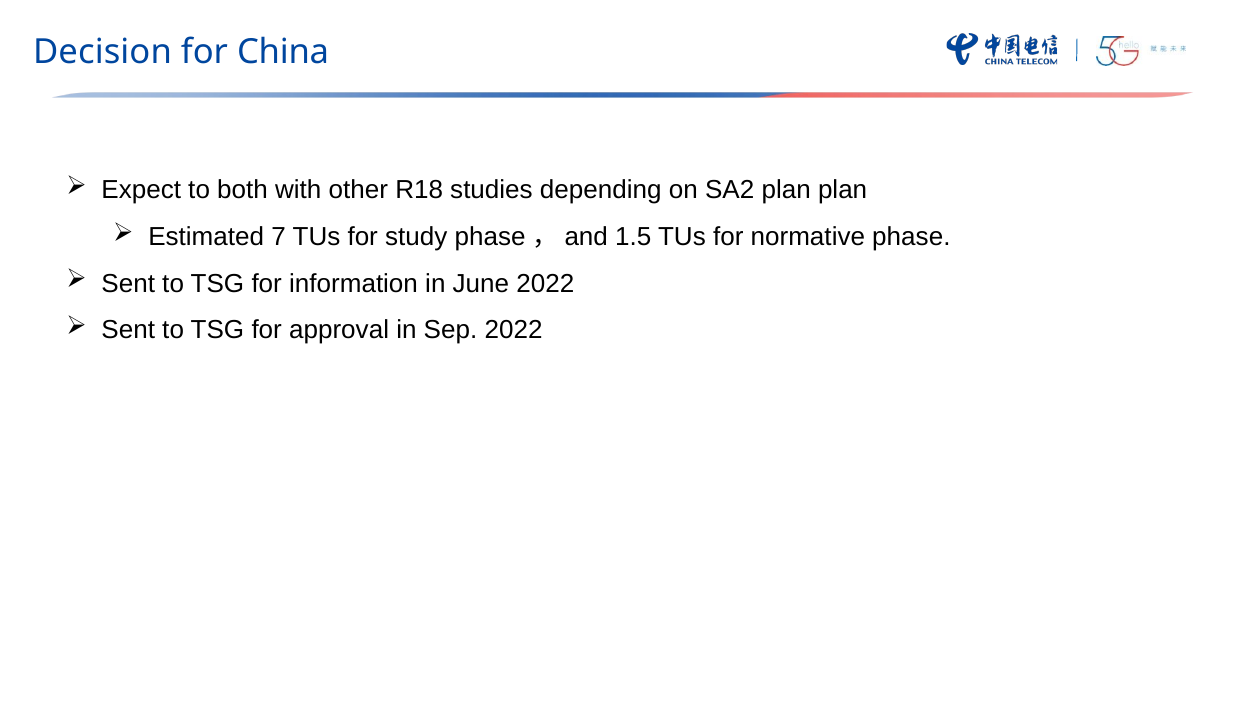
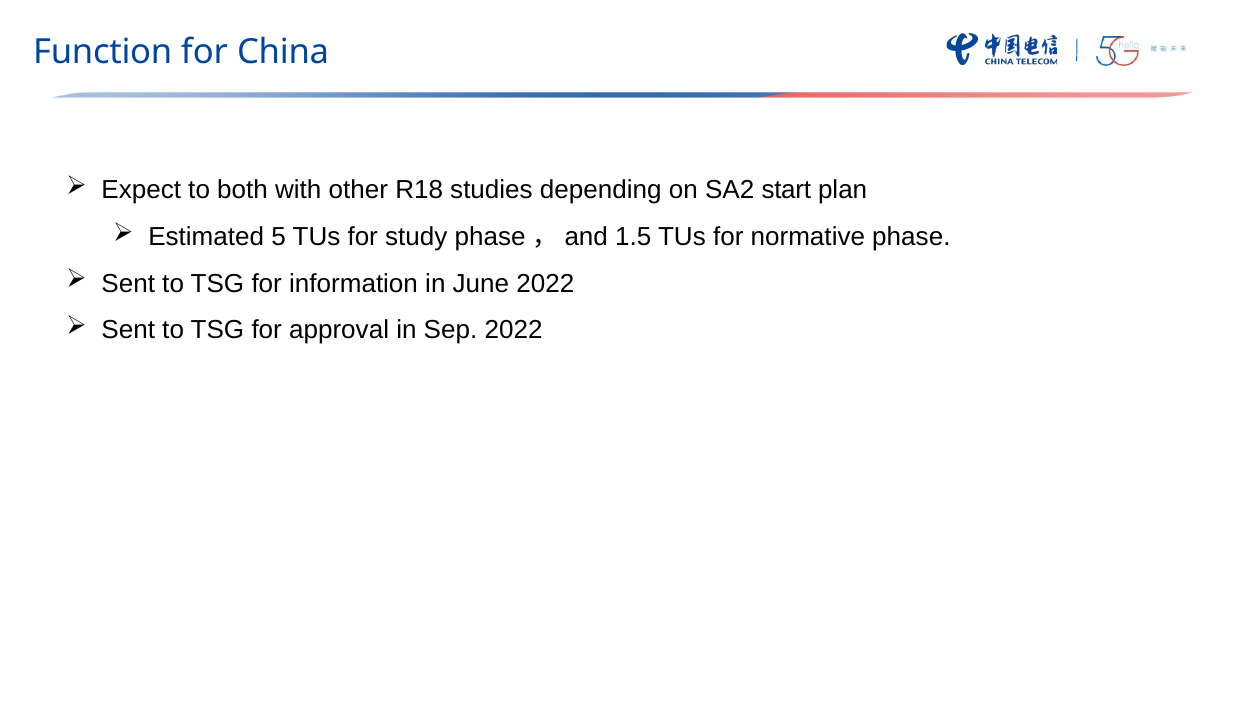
Decision: Decision -> Function
SA2 plan: plan -> start
7: 7 -> 5
